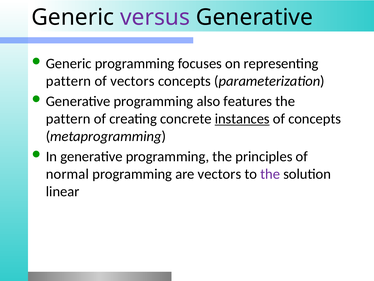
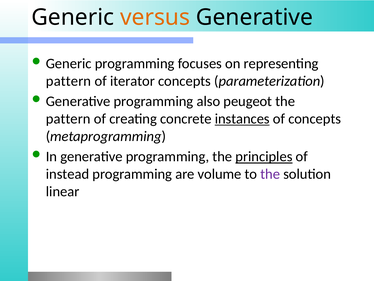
versus colour: purple -> orange
of vectors: vectors -> iterator
features: features -> peugeot
principles underline: none -> present
normal: normal -> instead
are vectors: vectors -> volume
